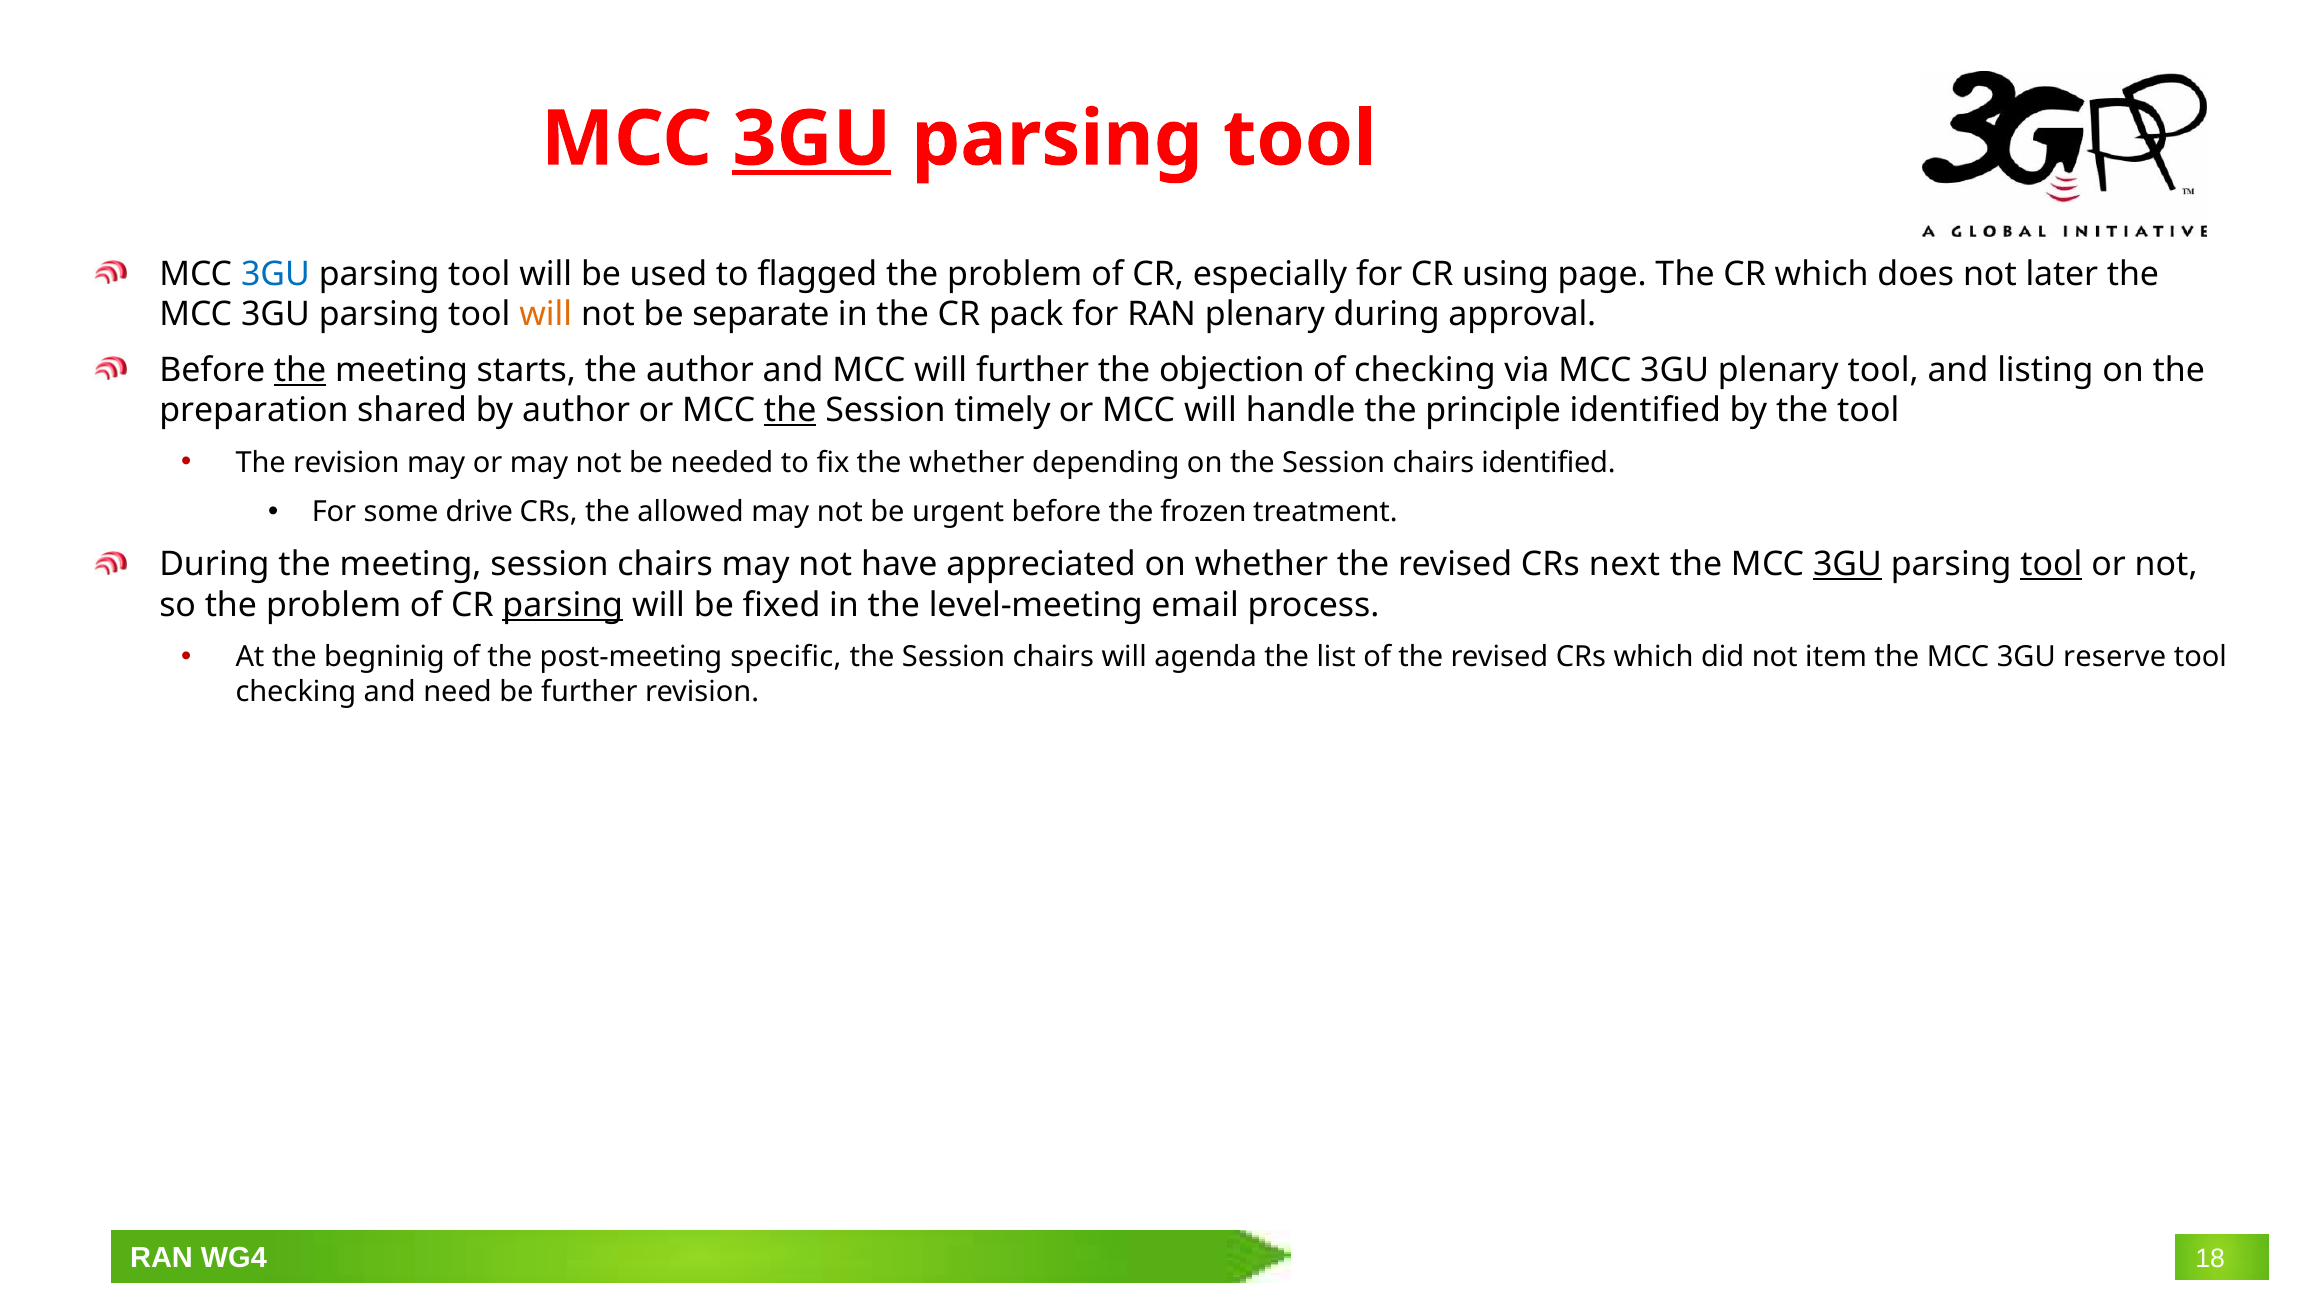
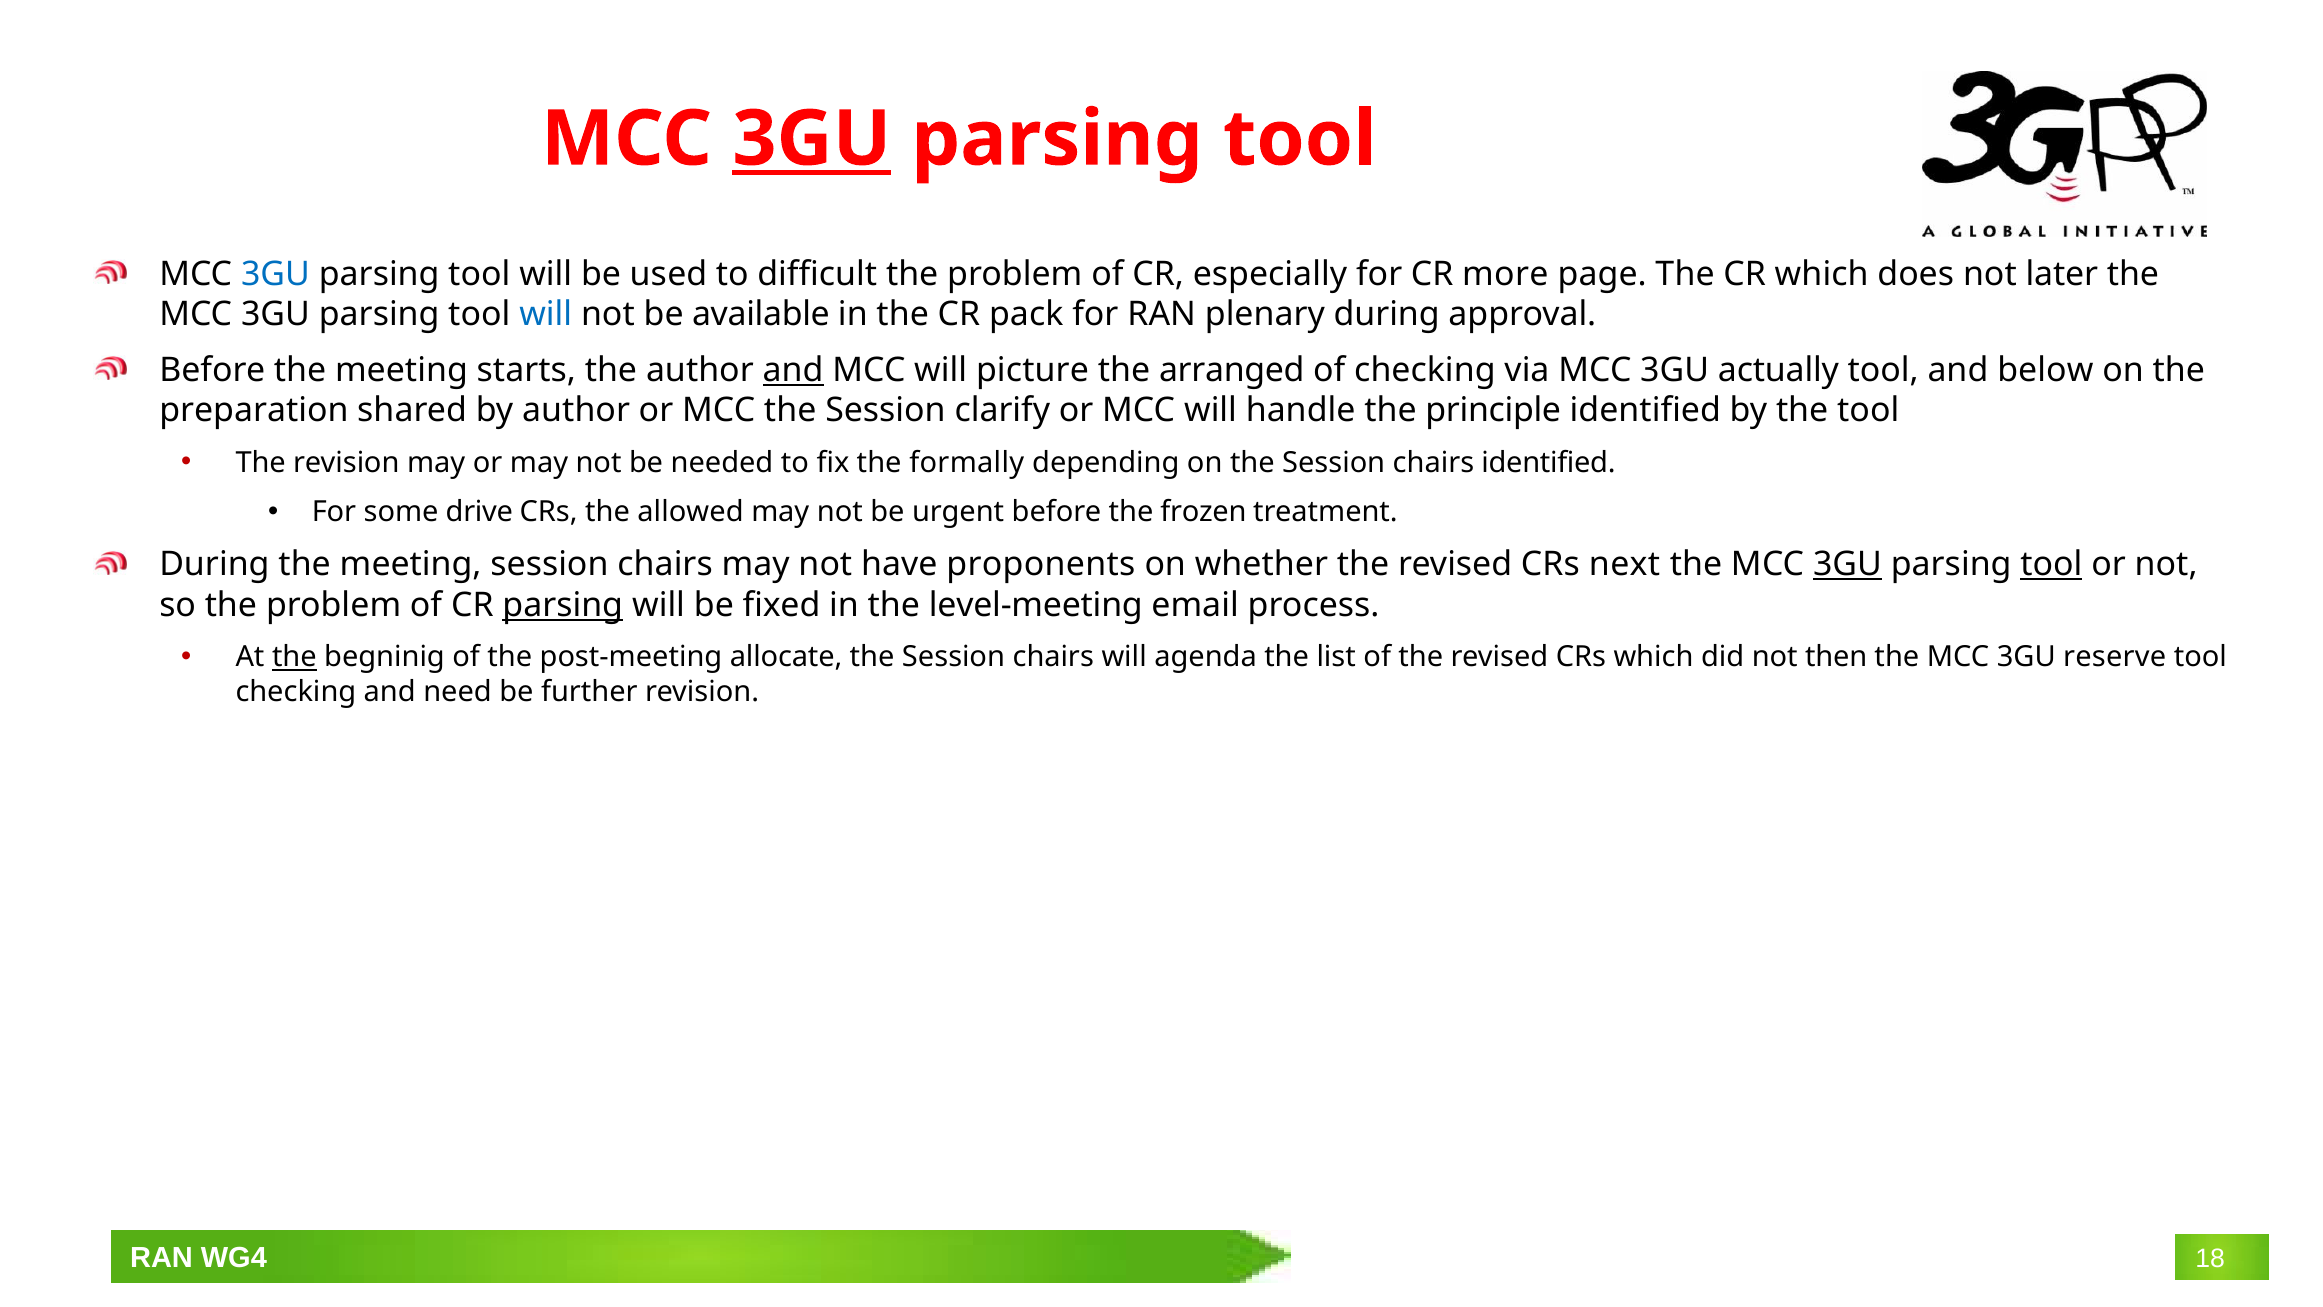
flagged: flagged -> difficult
using: using -> more
will at (546, 315) colour: orange -> blue
separate: separate -> available
the at (300, 370) underline: present -> none
and at (793, 370) underline: none -> present
will further: further -> picture
objection: objection -> arranged
3GU plenary: plenary -> actually
listing: listing -> below
the at (790, 411) underline: present -> none
timely: timely -> clarify
the whether: whether -> formally
appreciated: appreciated -> proponents
the at (294, 657) underline: none -> present
specific: specific -> allocate
item: item -> then
